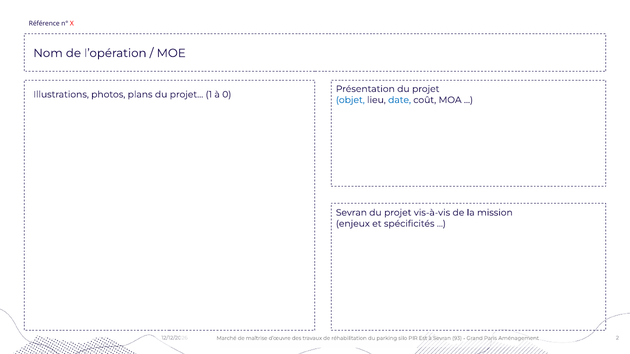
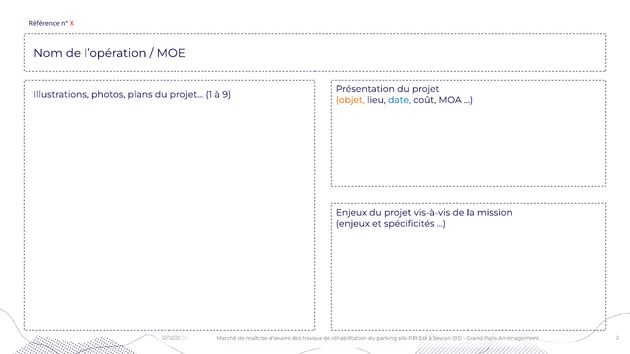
0: 0 -> 9
objet colour: blue -> orange
Sevran at (351, 213): Sevran -> Enjeux
